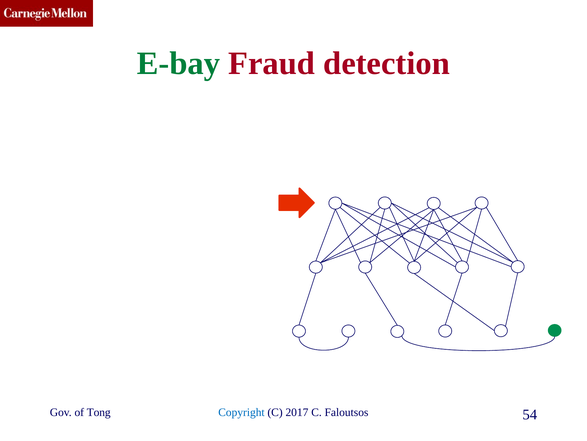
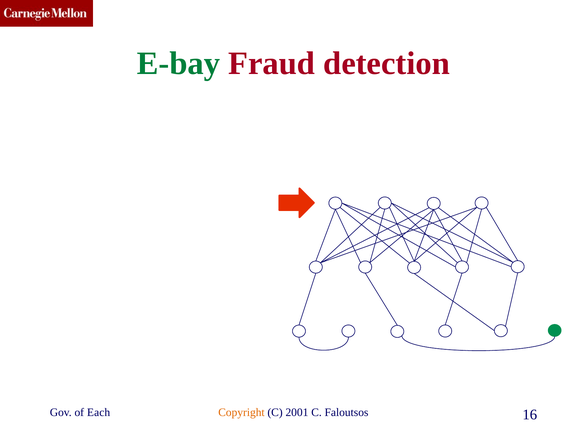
Tong: Tong -> Each
Copyright colour: blue -> orange
2017: 2017 -> 2001
54: 54 -> 16
